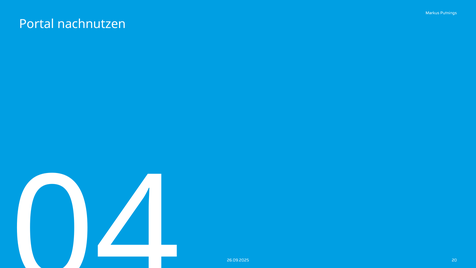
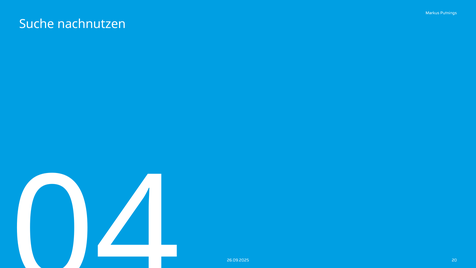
Portal: Portal -> Suche
